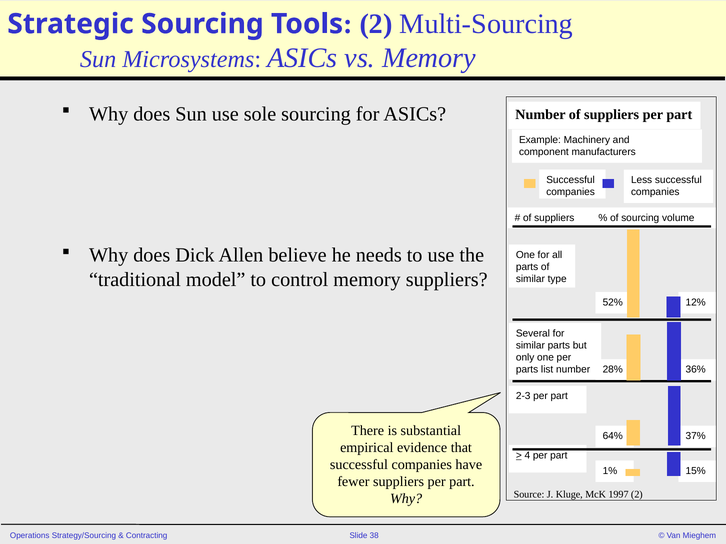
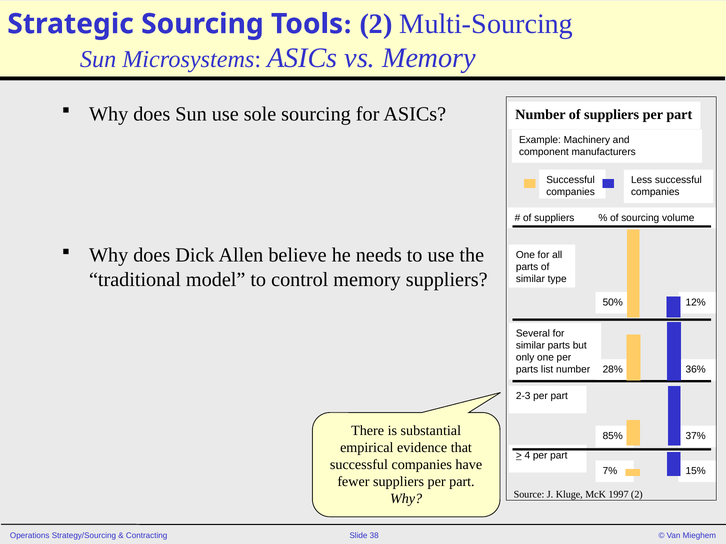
52%: 52% -> 50%
64%: 64% -> 85%
1%: 1% -> 7%
